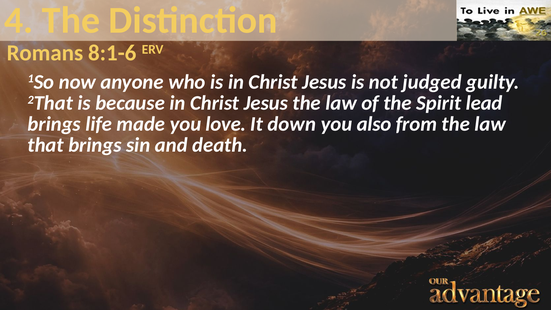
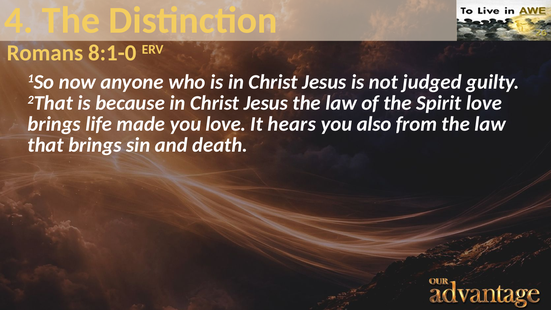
8:1-6: 8:1-6 -> 8:1-0
Spirit lead: lead -> love
down: down -> hears
